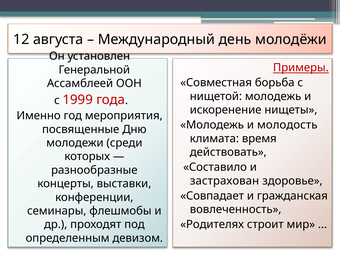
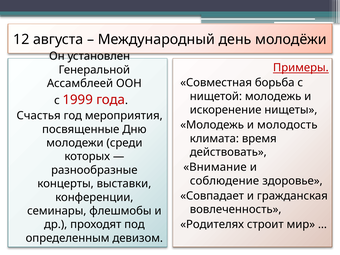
Именно: Именно -> Счастья
Составило: Составило -> Внимание
застрахован: застрахован -> соблюдение
